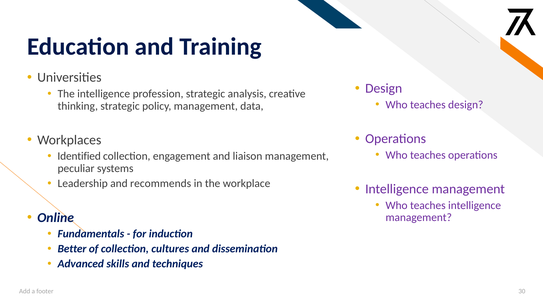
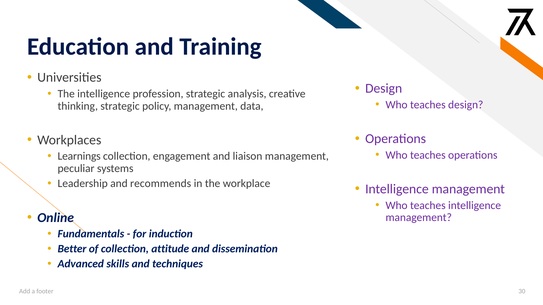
Identified: Identified -> Learnings
cultures: cultures -> attitude
